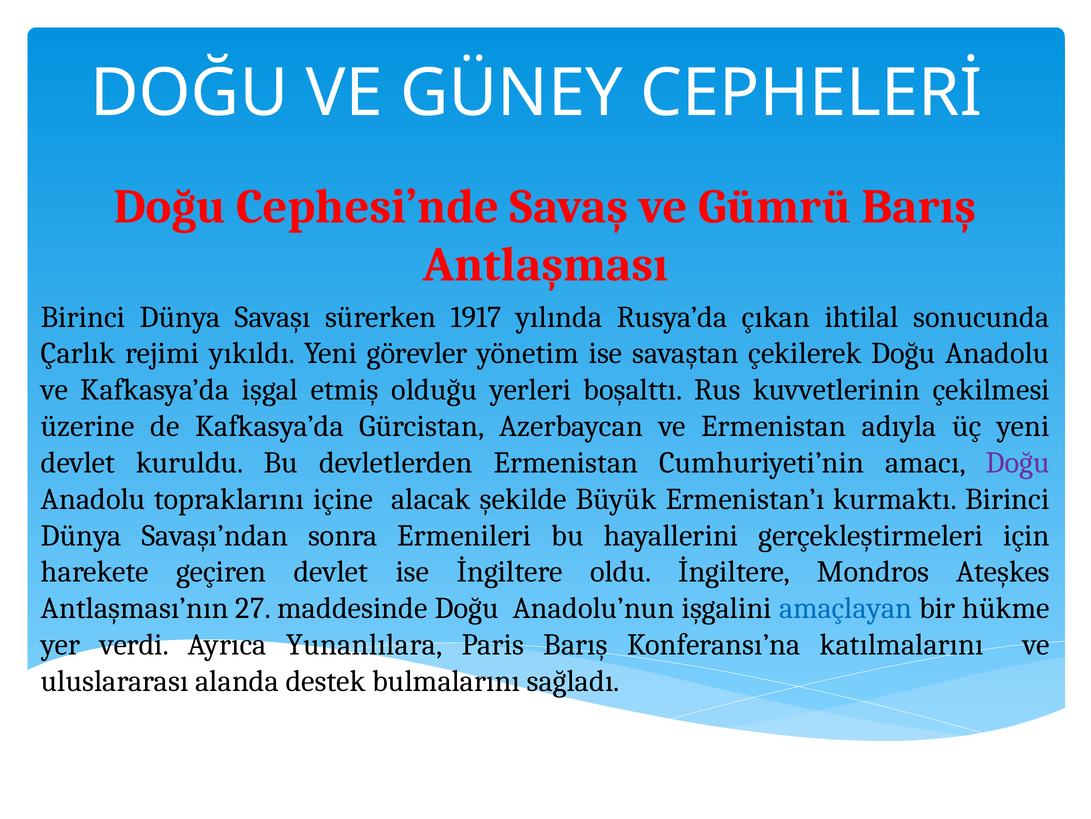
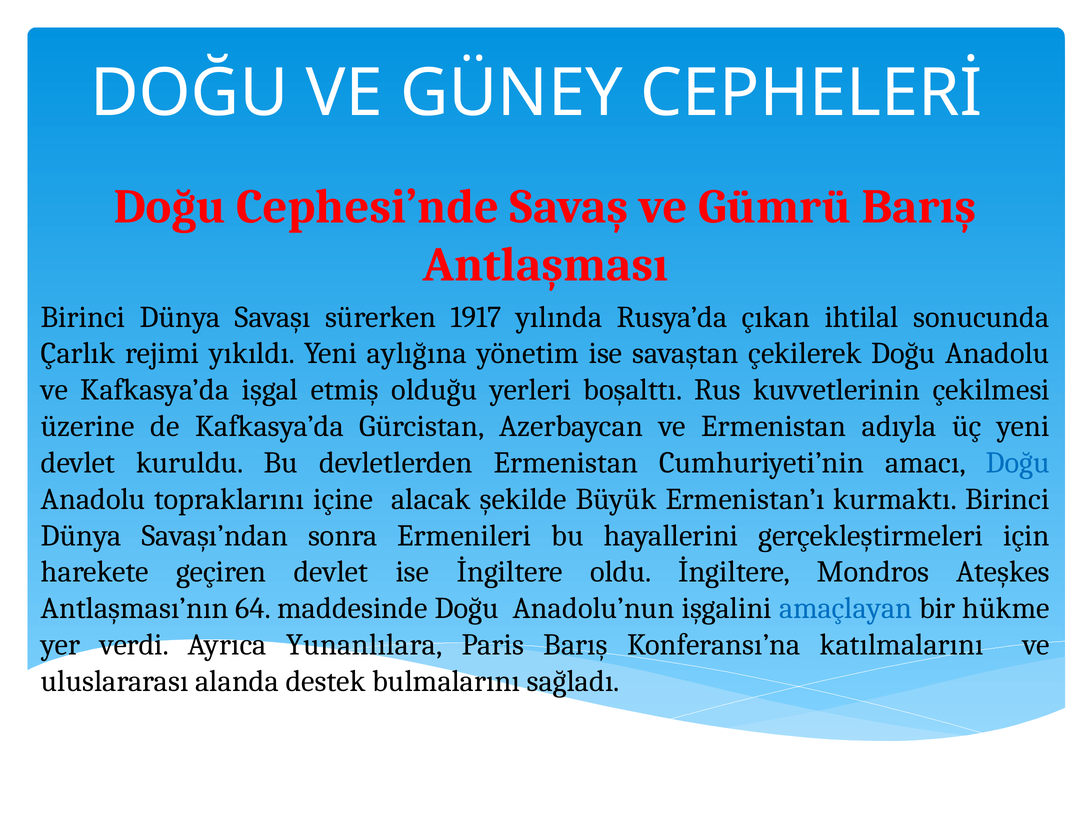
görevler: görevler -> aylığına
Doğu at (1018, 462) colour: purple -> blue
27: 27 -> 64
